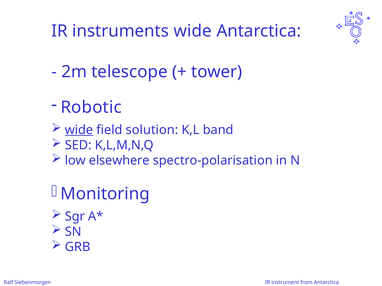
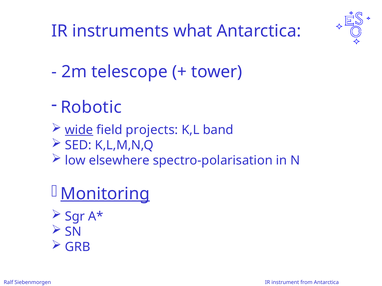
instruments wide: wide -> what
solution: solution -> projects
Monitoring underline: none -> present
